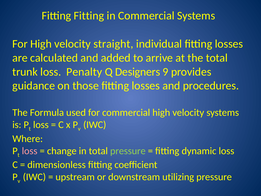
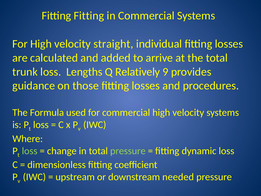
Penalty: Penalty -> Lengths
Designers: Designers -> Relatively
loss at (30, 151) colour: pink -> light green
utilizing: utilizing -> needed
